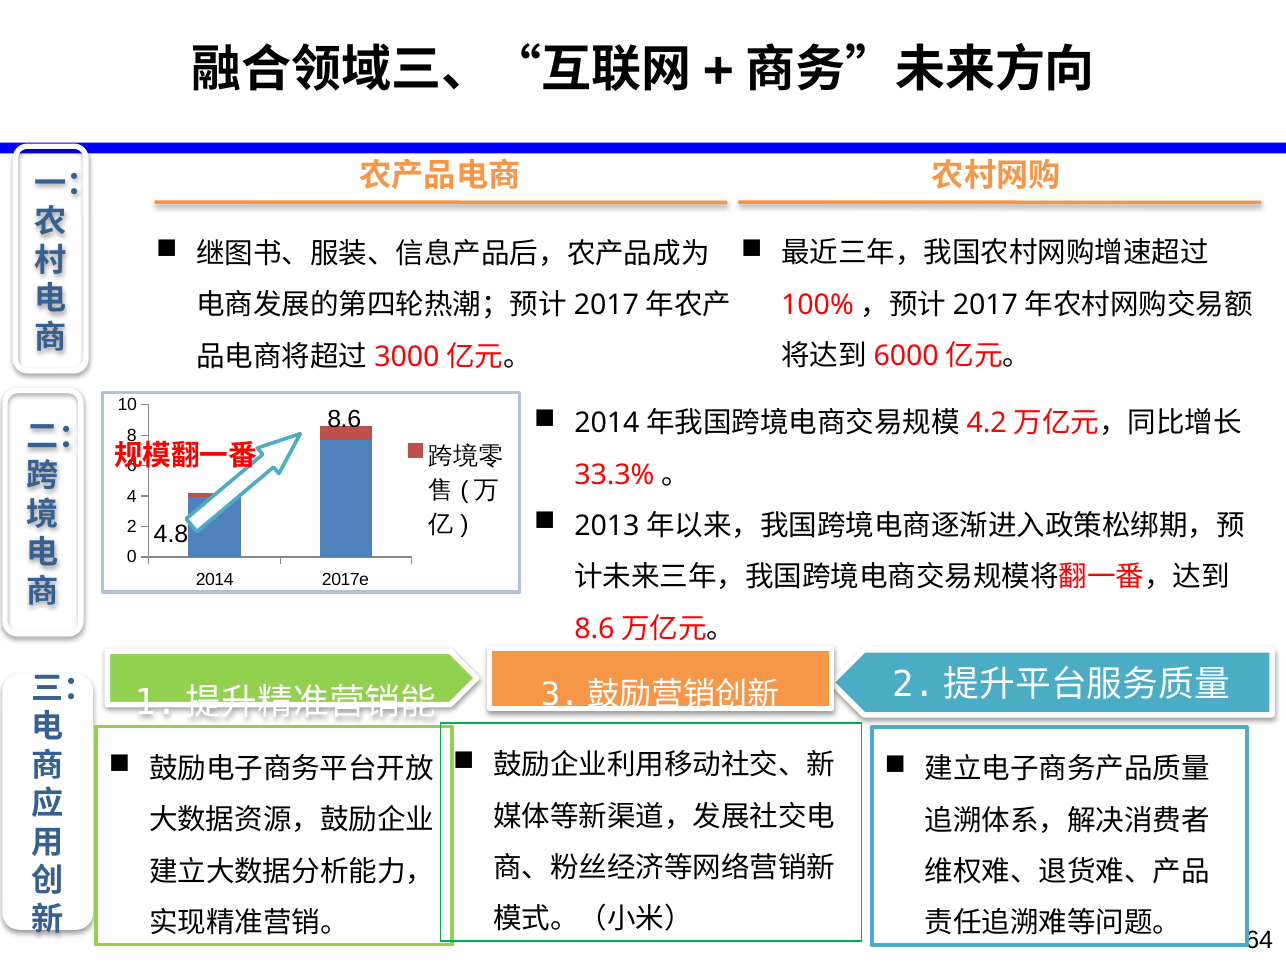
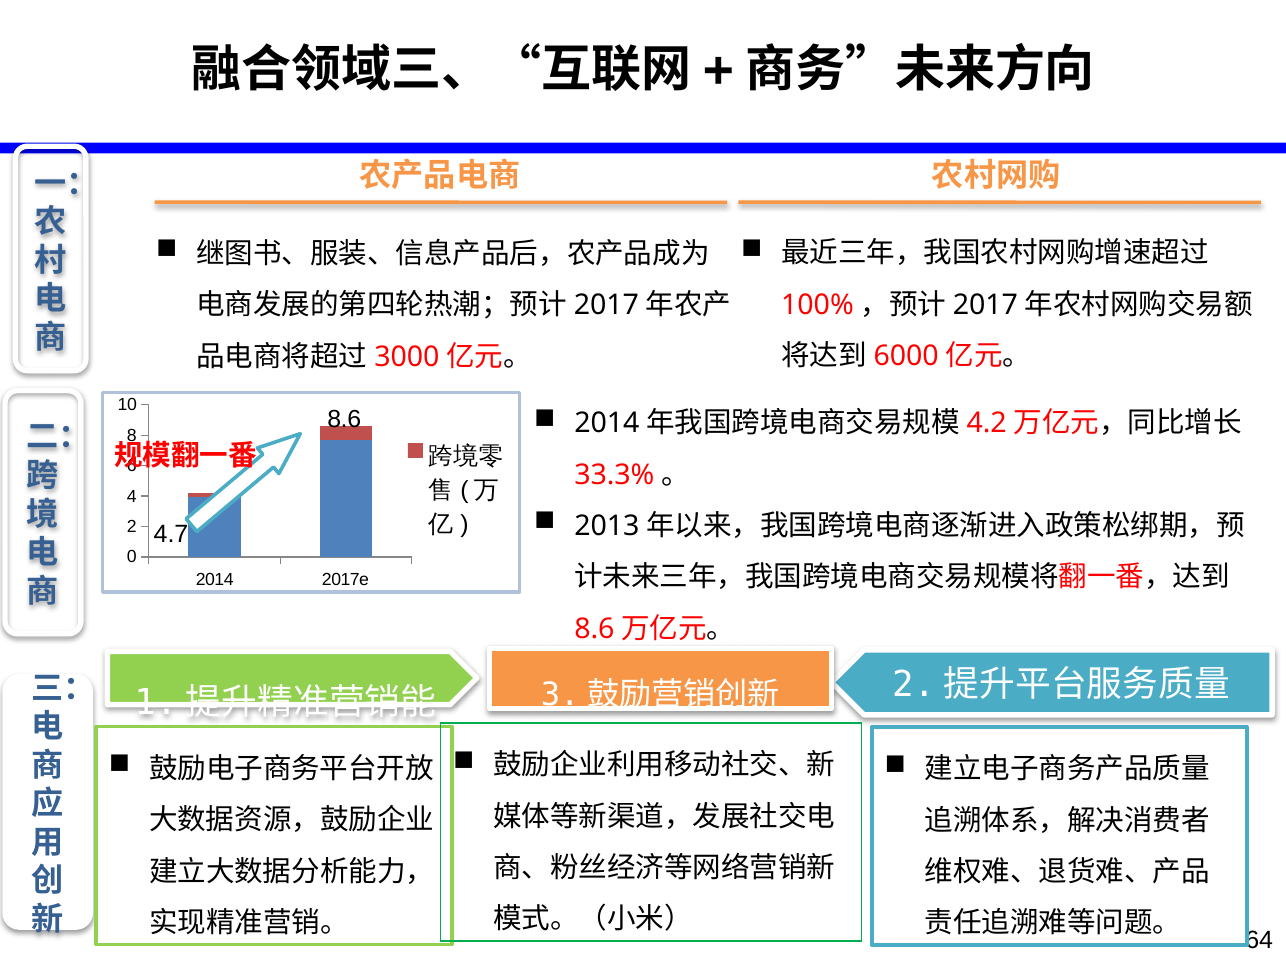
4.8: 4.8 -> 4.7
